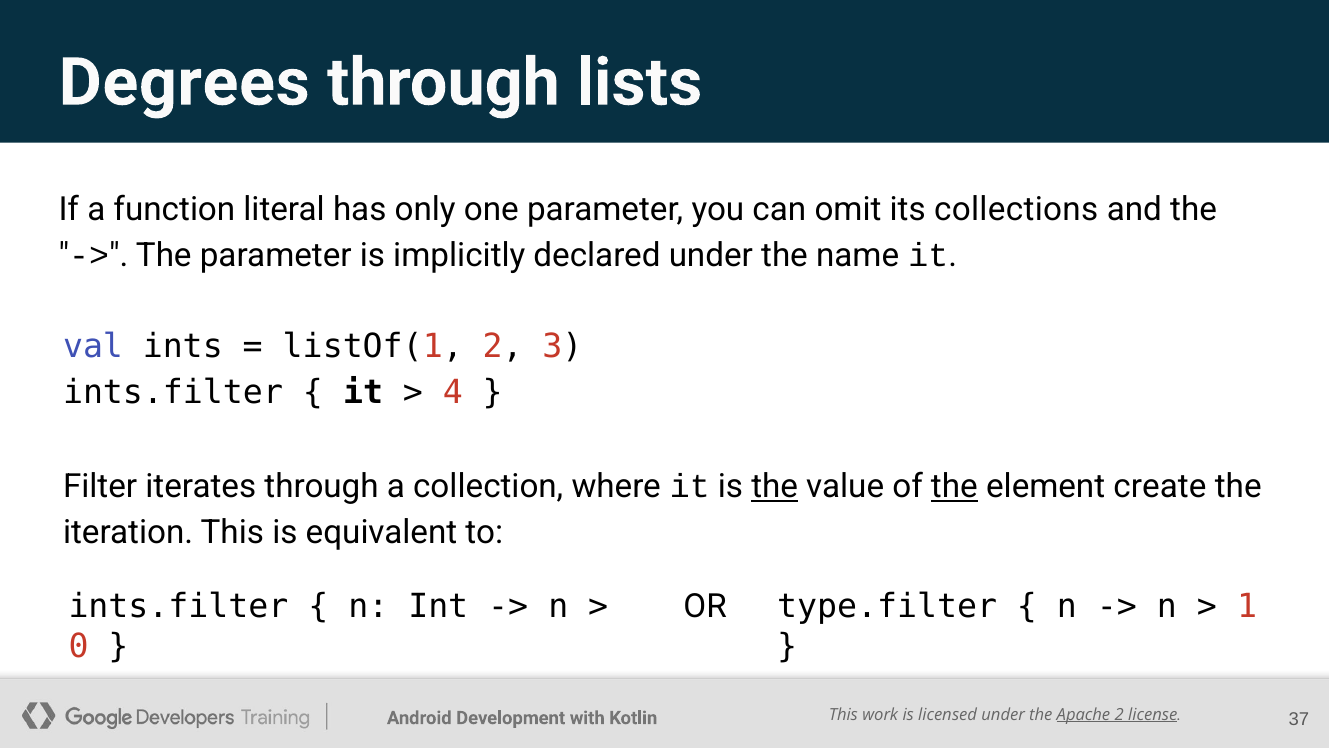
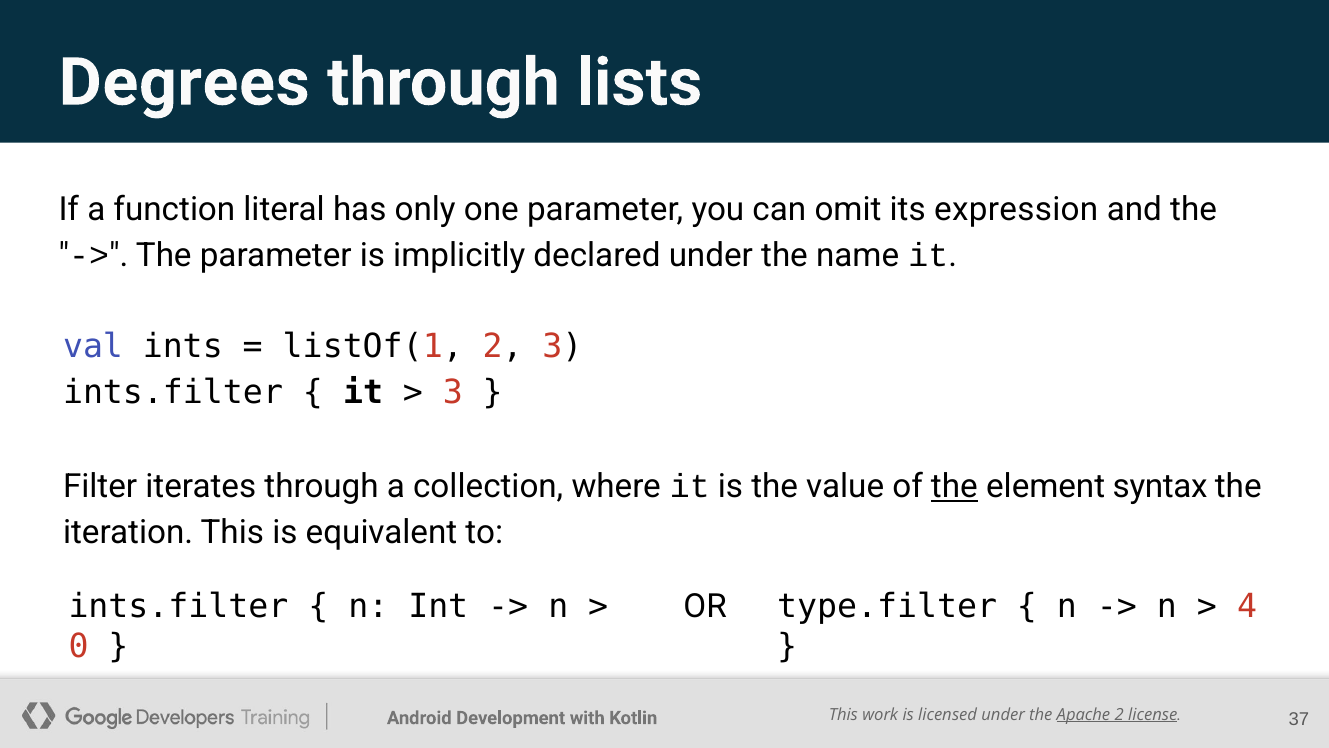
collections: collections -> expression
4 at (453, 392): 4 -> 3
the at (775, 487) underline: present -> none
create: create -> syntax
1: 1 -> 4
